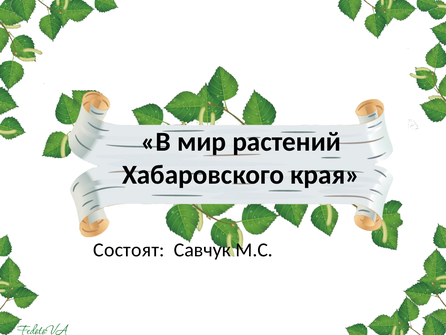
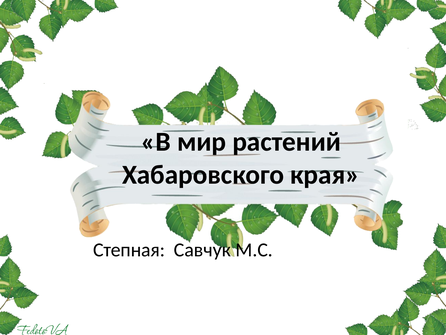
Состоят: Состоят -> Степная
